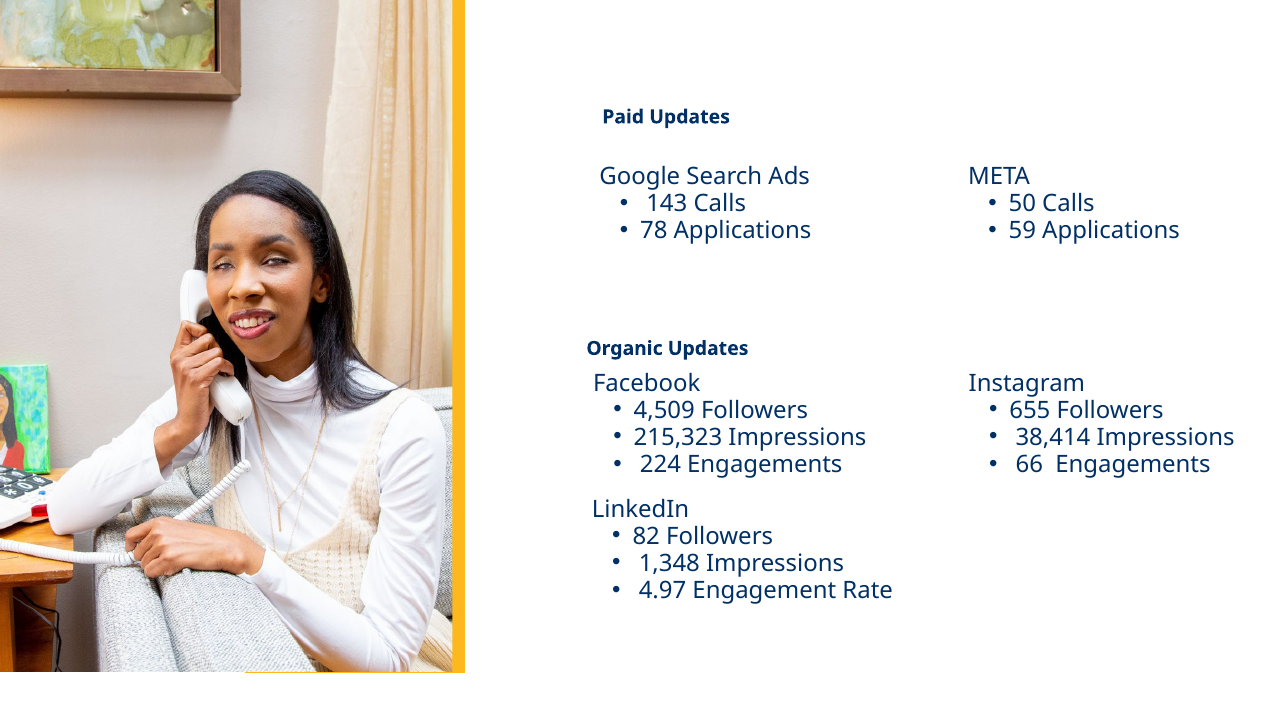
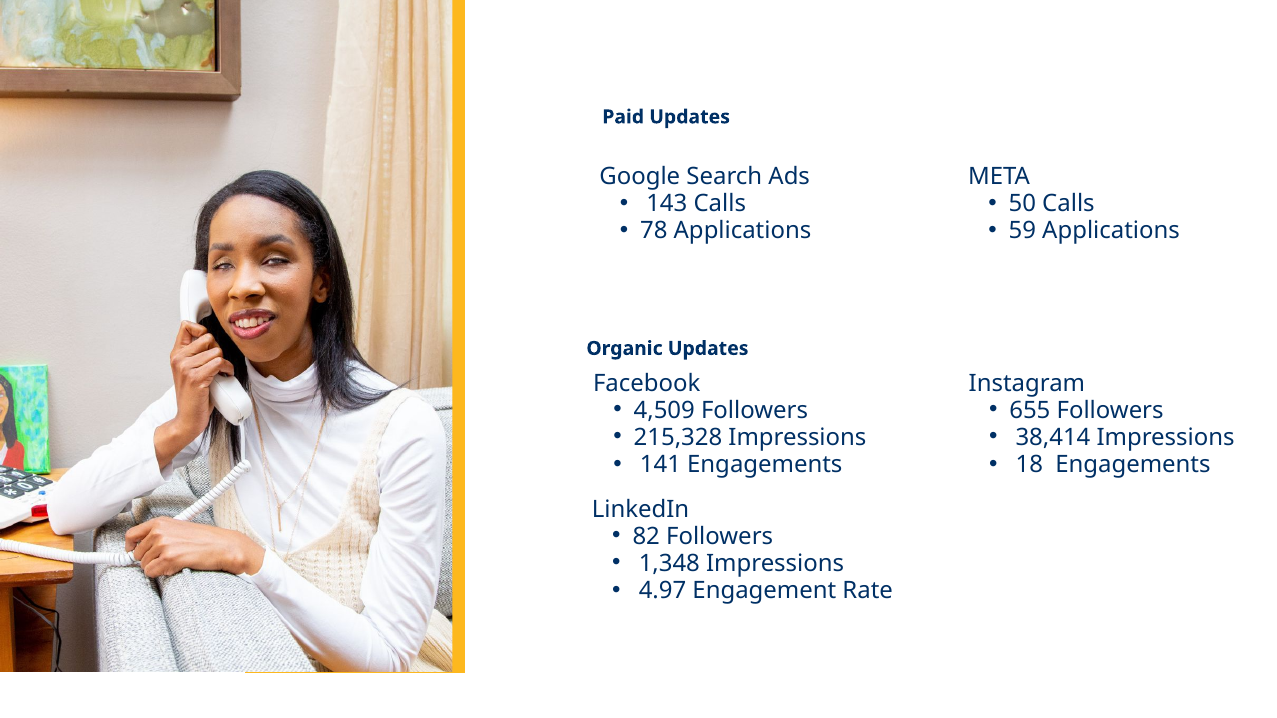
215,323: 215,323 -> 215,328
224: 224 -> 141
66: 66 -> 18
